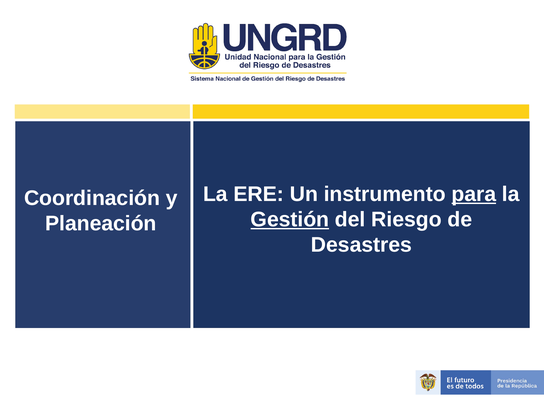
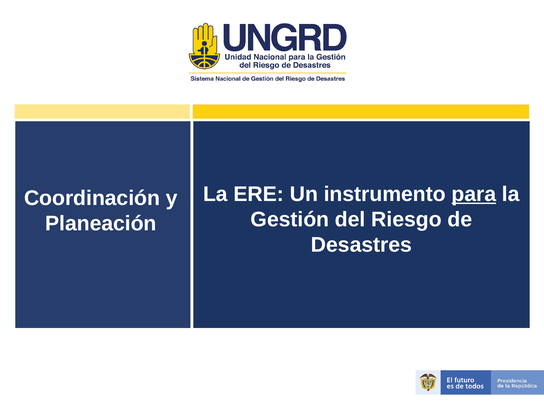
Gestión underline: present -> none
